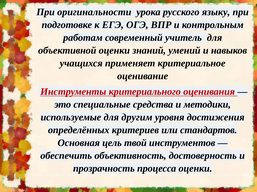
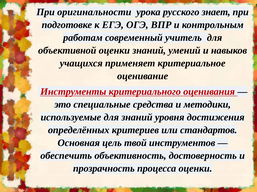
языку: языку -> знает
для другим: другим -> знаний
